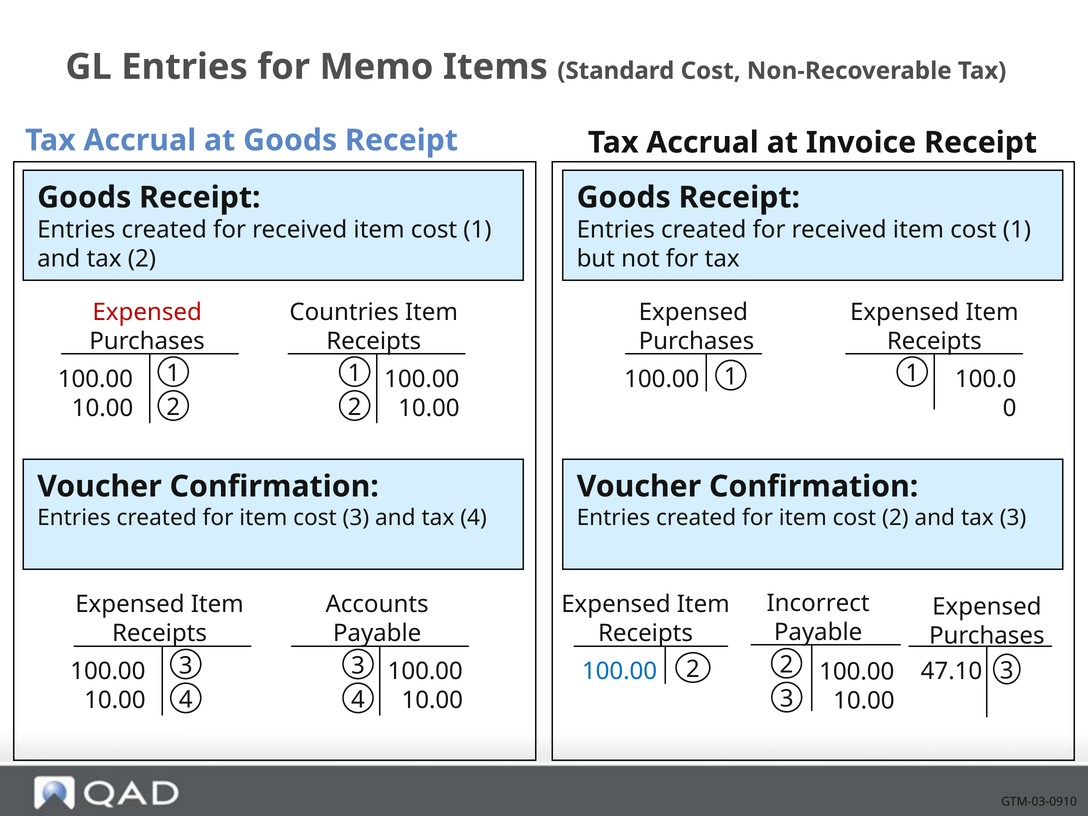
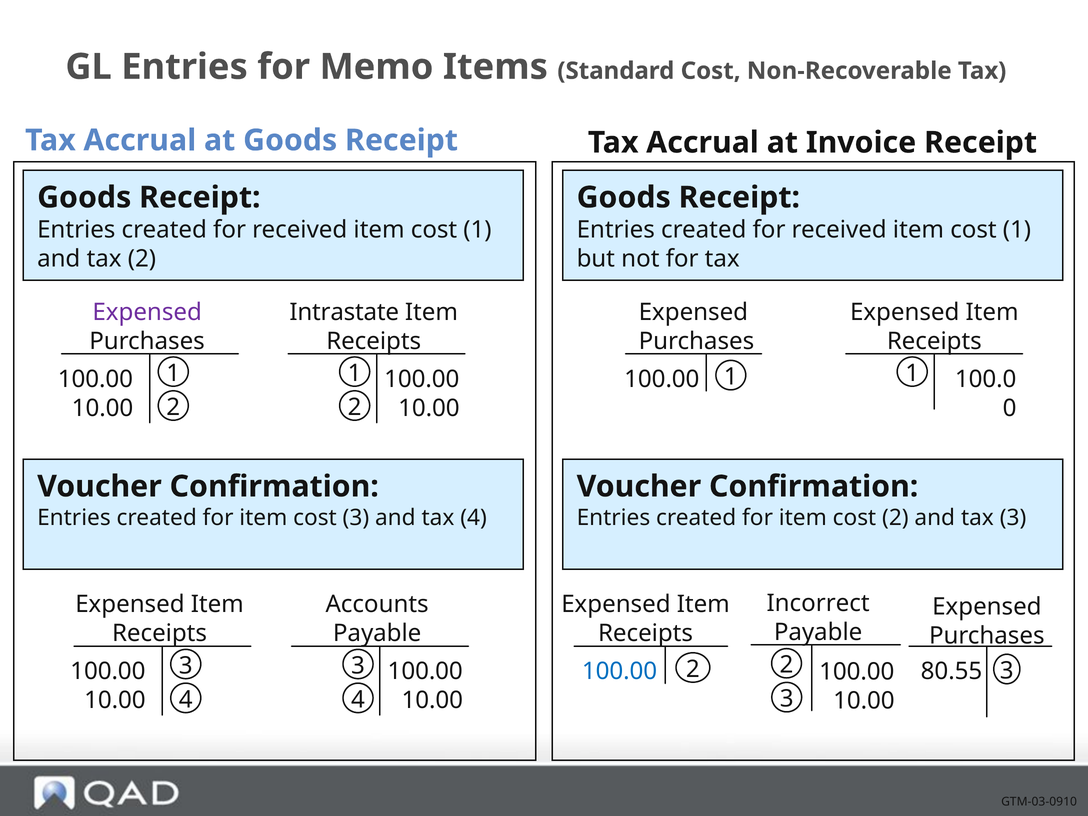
Expensed at (147, 312) colour: red -> purple
Countries: Countries -> Intrastate
47.10: 47.10 -> 80.55
